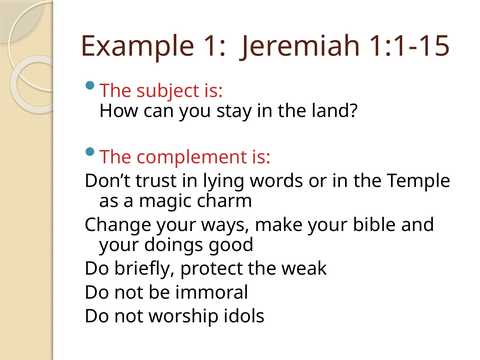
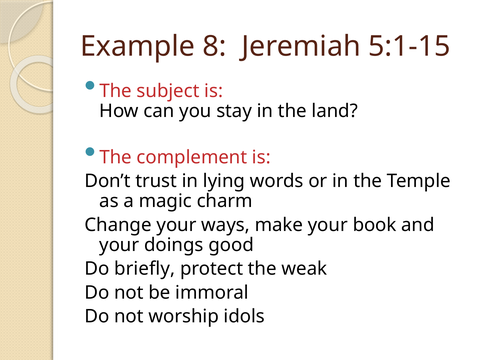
1: 1 -> 8
1:1-15: 1:1-15 -> 5:1-15
bible: bible -> book
